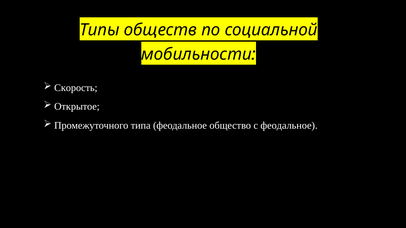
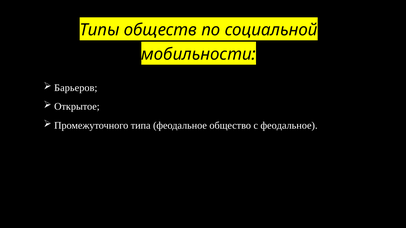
Скорость: Скорость -> Барьеров
